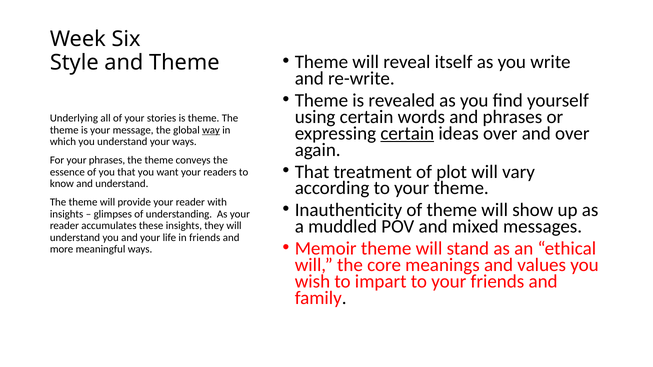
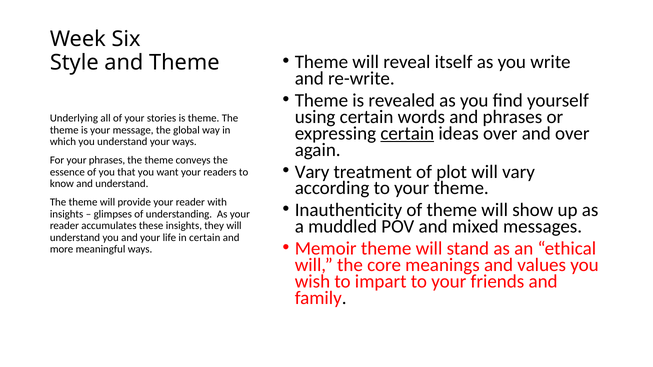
way underline: present -> none
That at (312, 172): That -> Vary
in friends: friends -> certain
